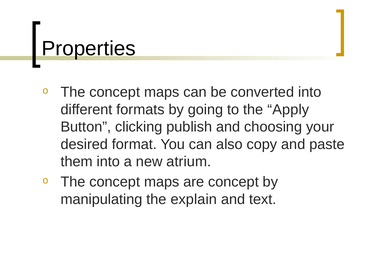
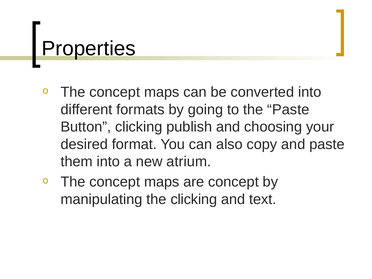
the Apply: Apply -> Paste
the explain: explain -> clicking
